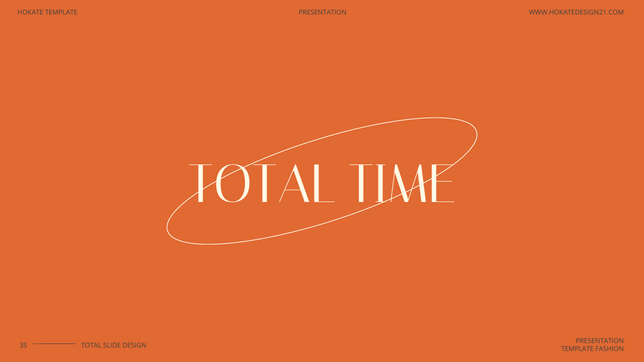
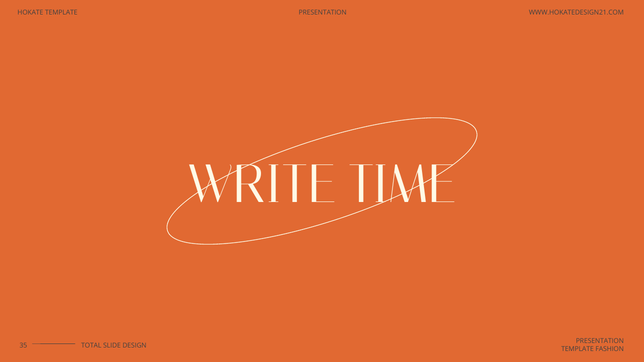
TOTAL at (262, 185): TOTAL -> WRITE
